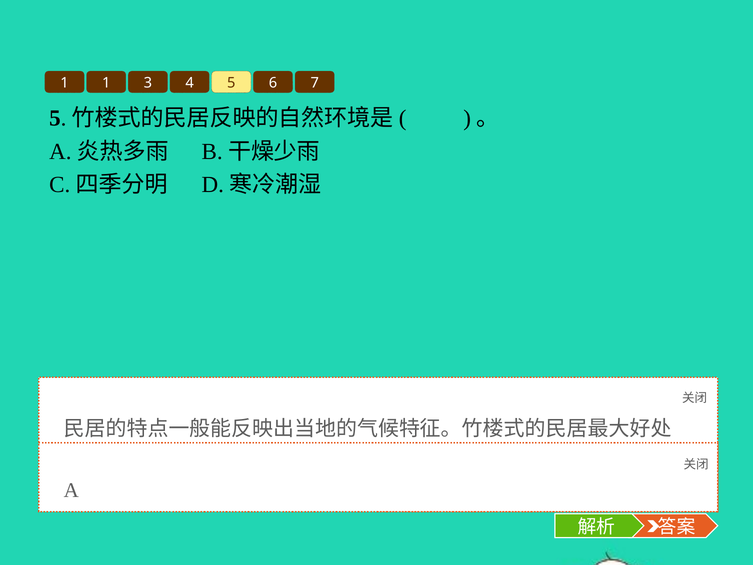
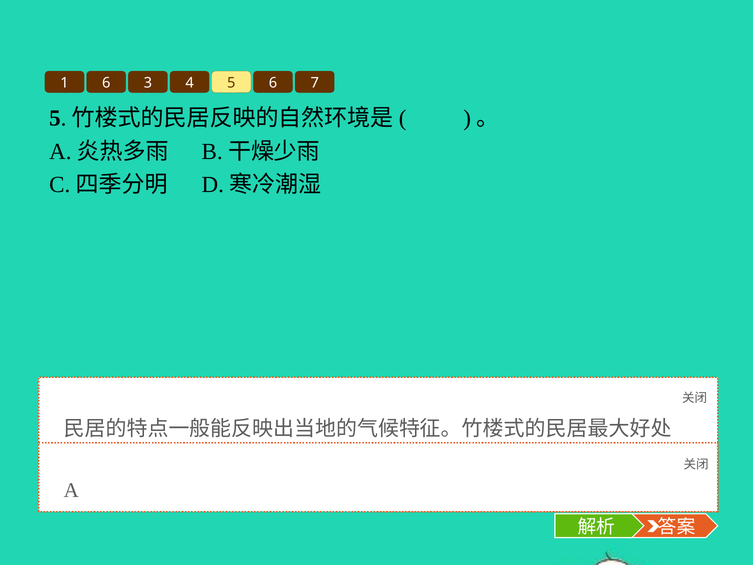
1 1: 1 -> 6
